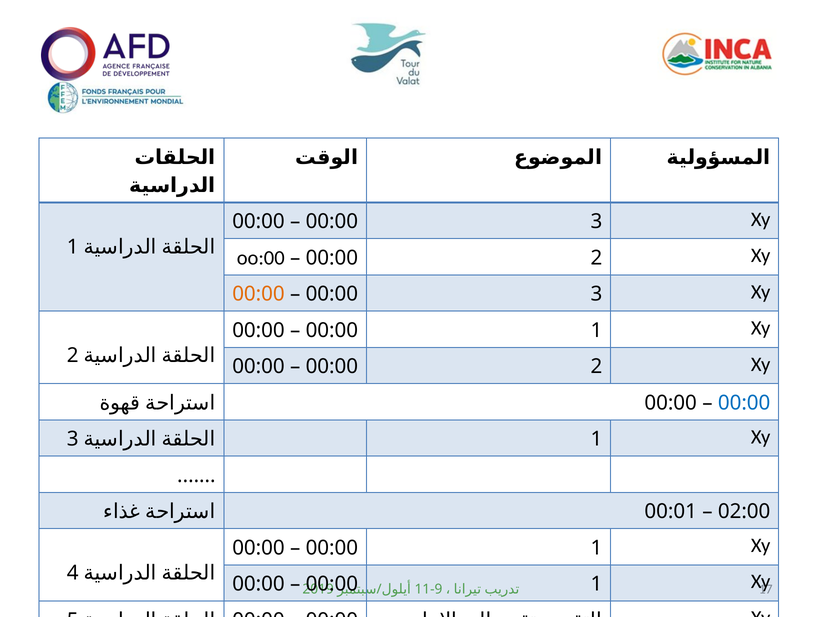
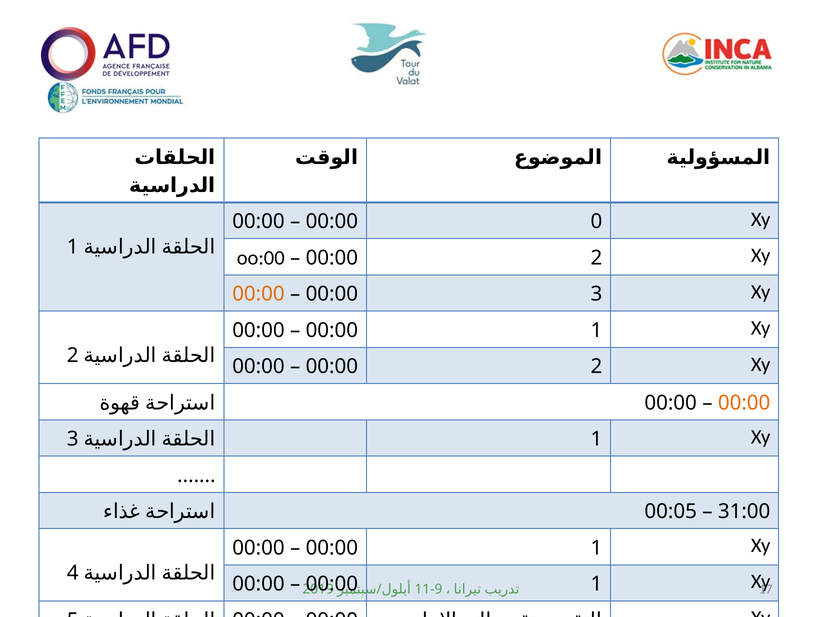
3 at (596, 221): 3 -> 0
00:00 at (744, 403) colour: blue -> orange
02:00: 02:00 -> 31:00
00:01: 00:01 -> 00:05
